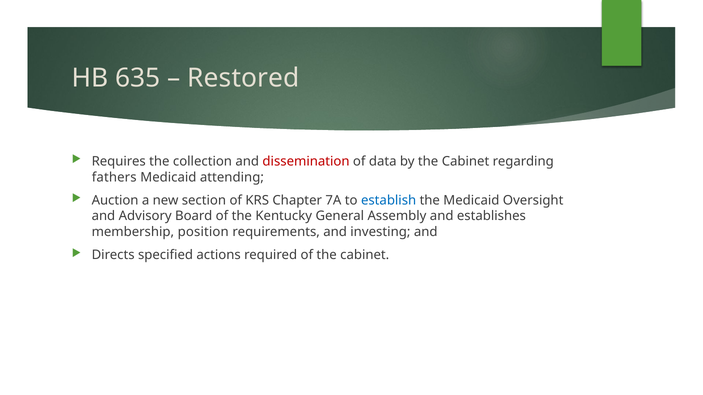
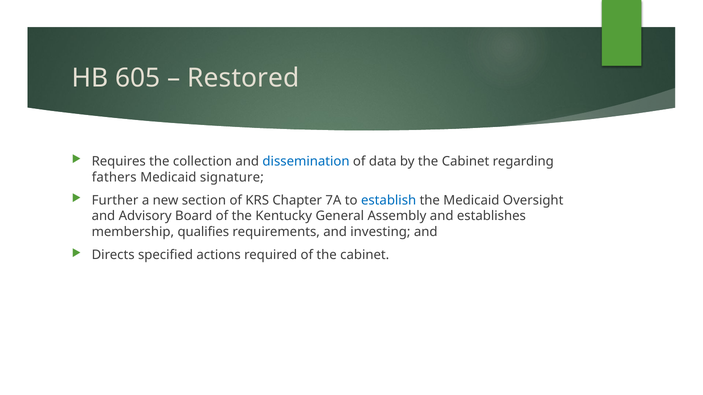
635: 635 -> 605
dissemination colour: red -> blue
attending: attending -> signature
Auction: Auction -> Further
position: position -> qualifies
